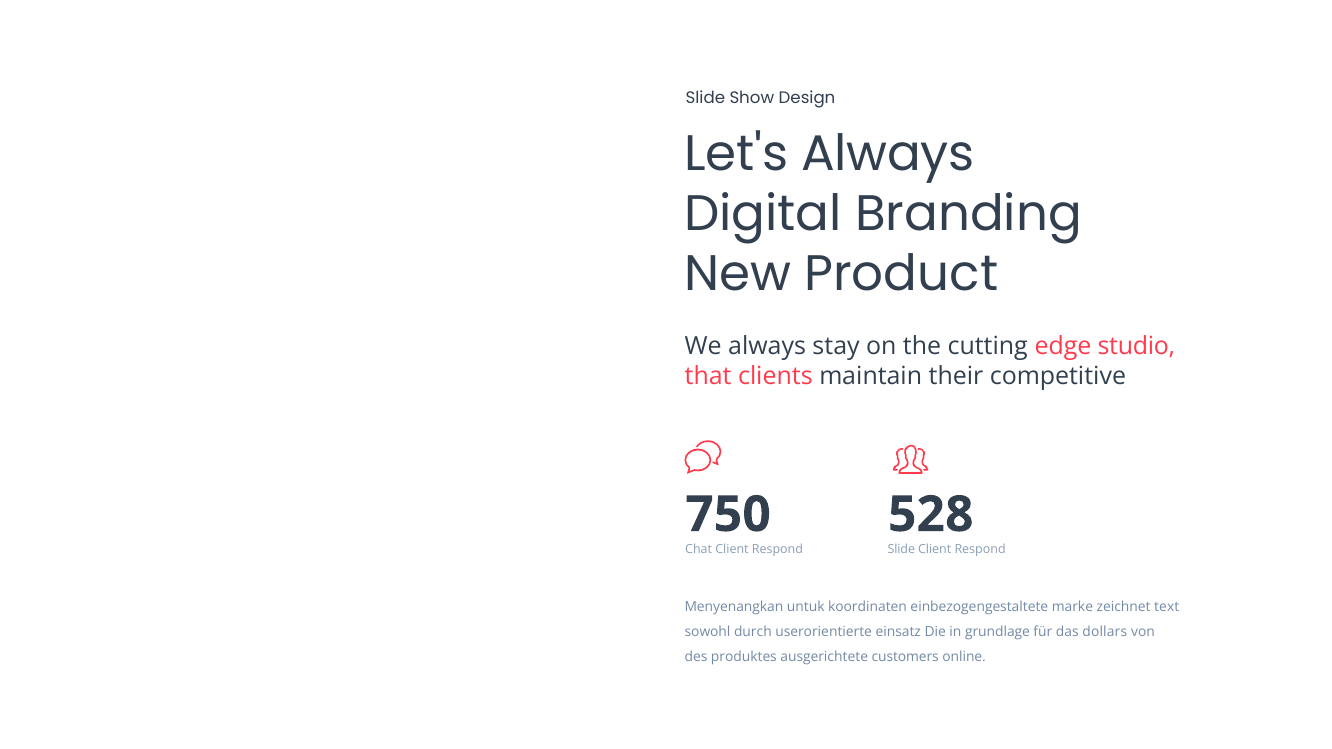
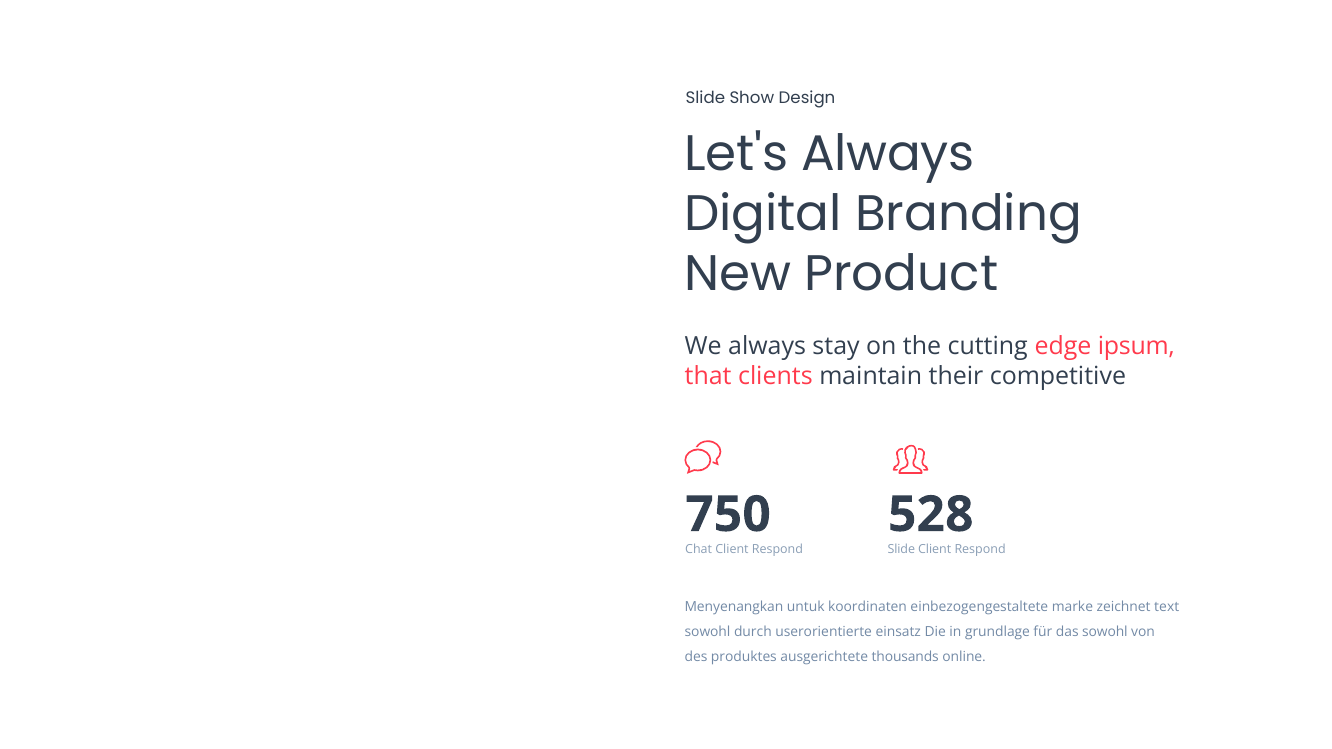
studio: studio -> ipsum
das dollars: dollars -> sowohl
customers: customers -> thousands
